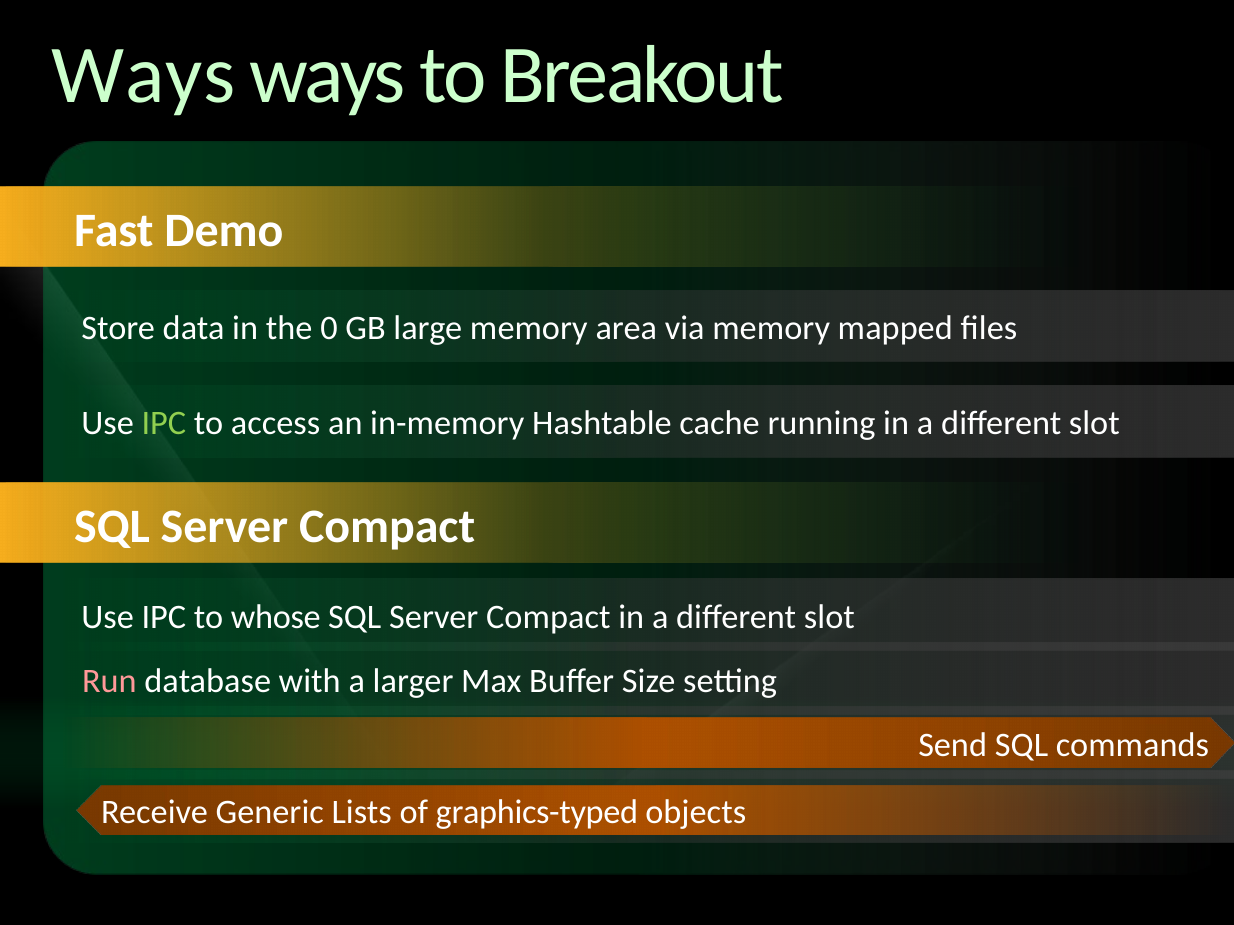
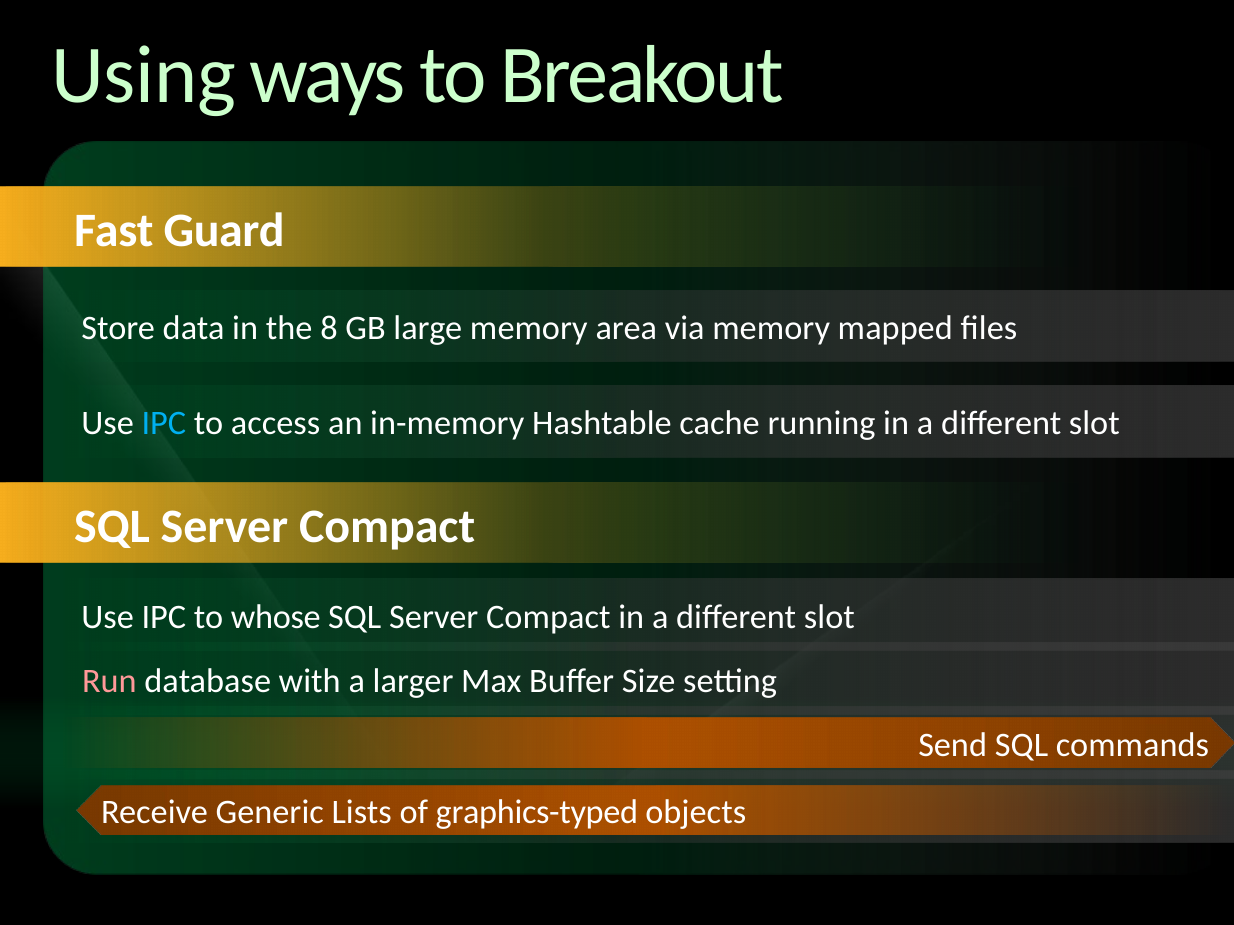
Ways at (143, 75): Ways -> Using
Demo: Demo -> Guard
0: 0 -> 8
IPC at (164, 424) colour: light green -> light blue
